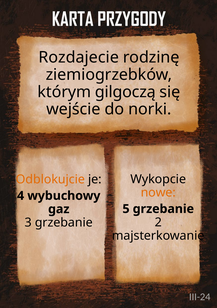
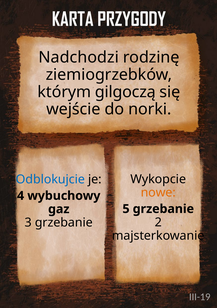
Rozdajecie: Rozdajecie -> Nadchodzi
Odblokujcie colour: orange -> blue
III-24: III-24 -> III-19
